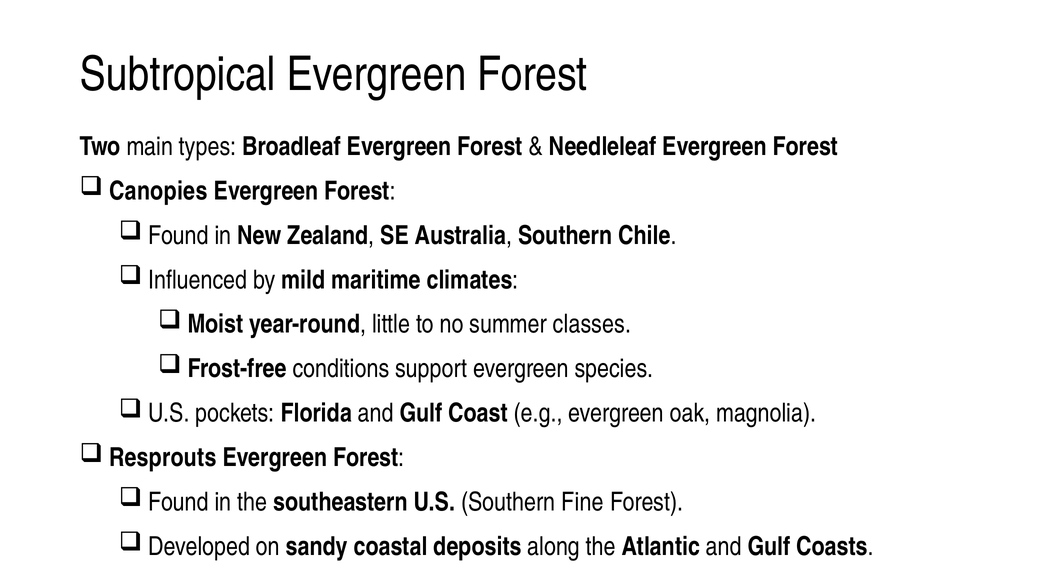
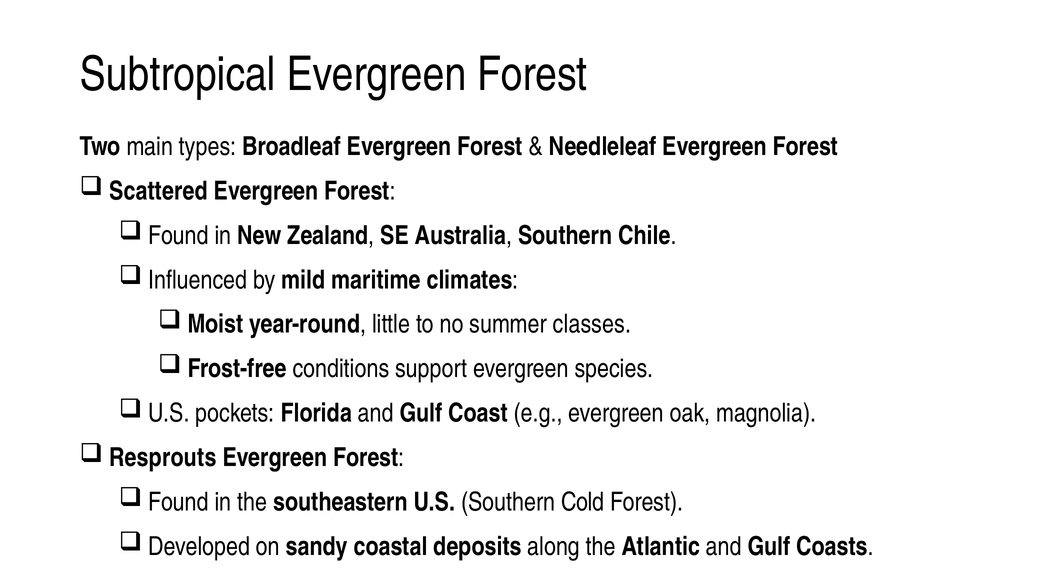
Canopies: Canopies -> Scattered
Fine: Fine -> Cold
